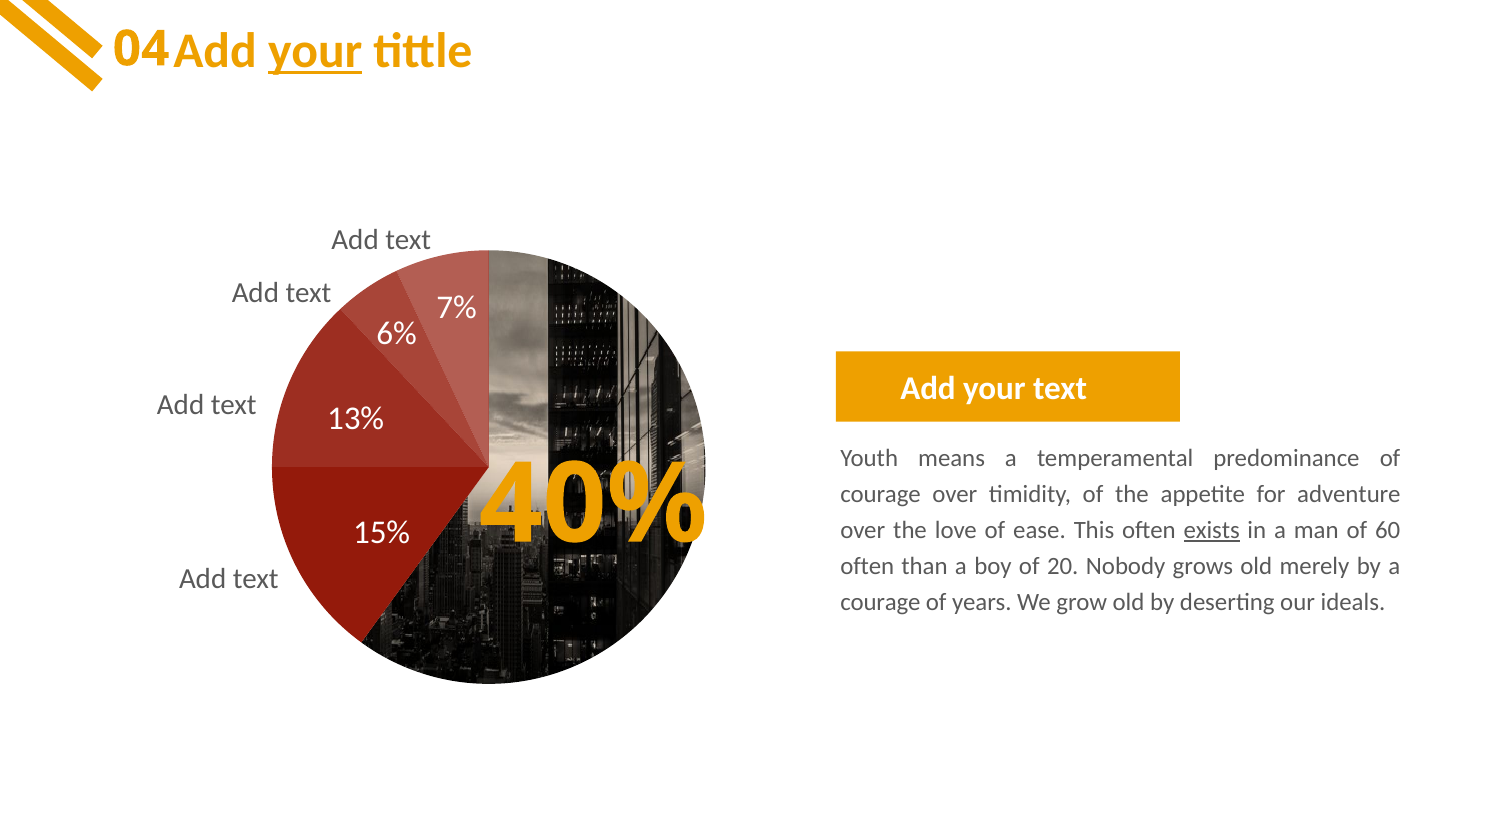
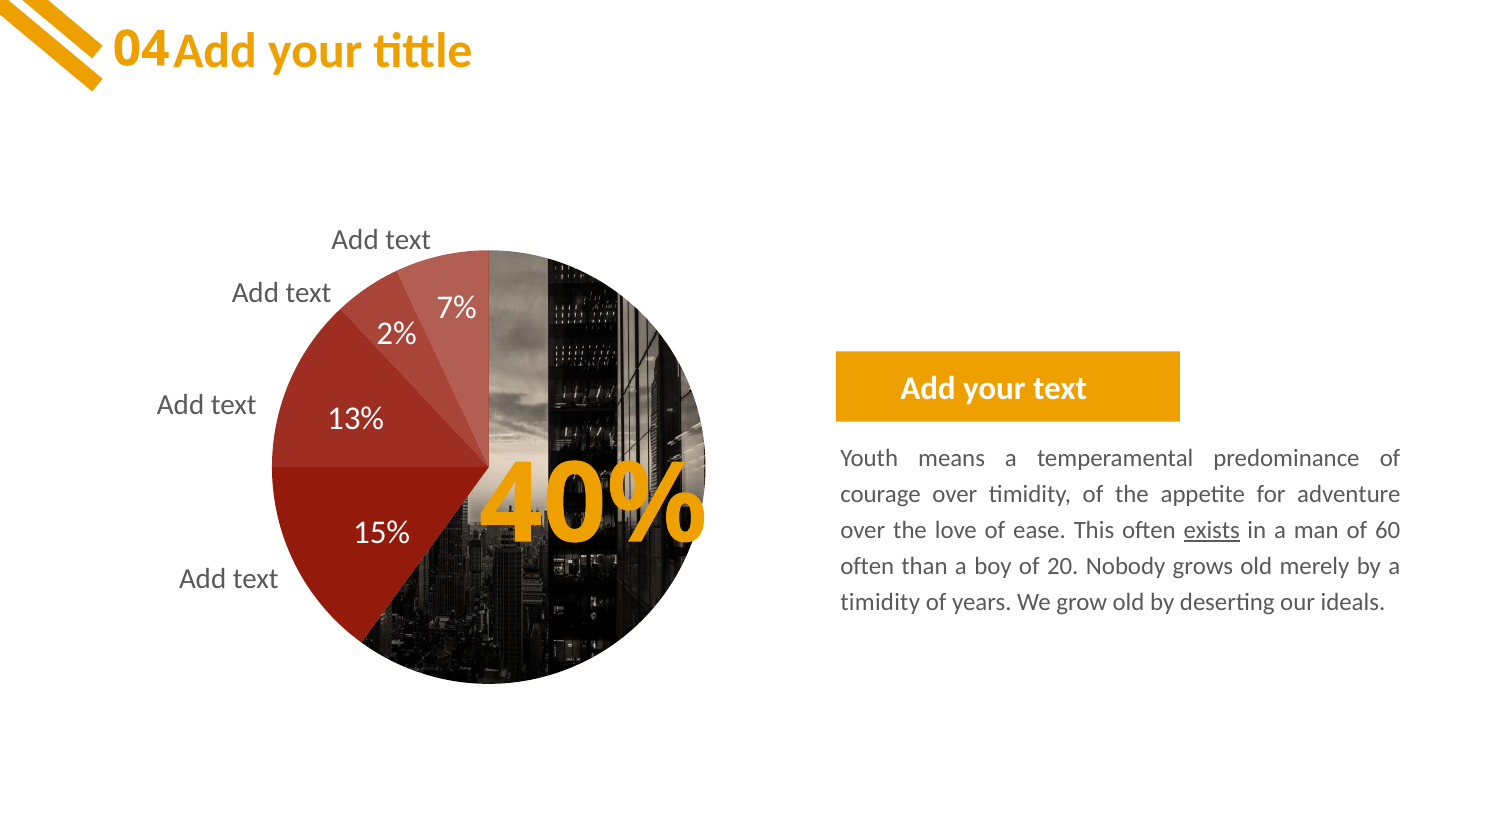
your at (315, 51) underline: present -> none
6%: 6% -> 2%
courage at (880, 602): courage -> timidity
